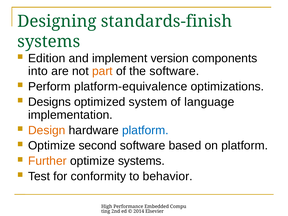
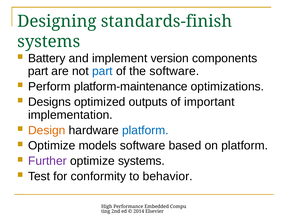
Edition: Edition -> Battery
into at (38, 71): into -> part
part at (102, 71) colour: orange -> blue
platform-equivalence: platform-equivalence -> platform-maintenance
system: system -> outputs
language: language -> important
second: second -> models
Further colour: orange -> purple
